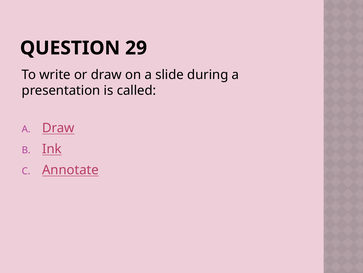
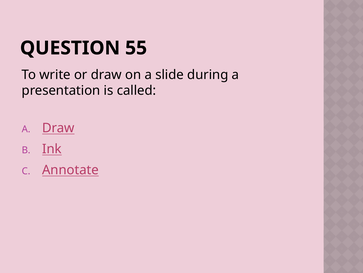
29: 29 -> 55
